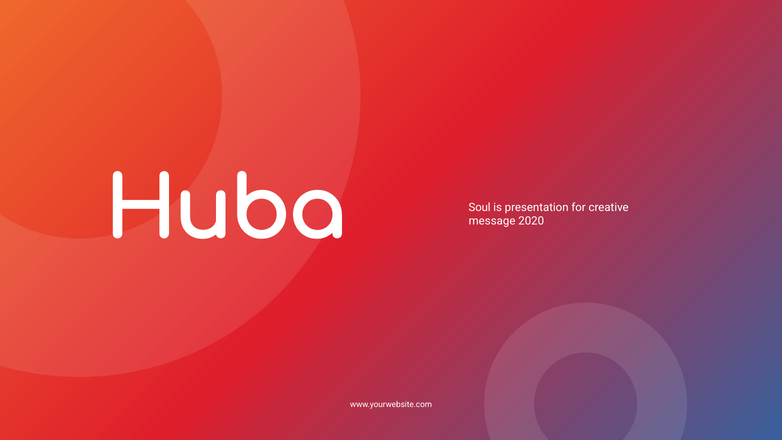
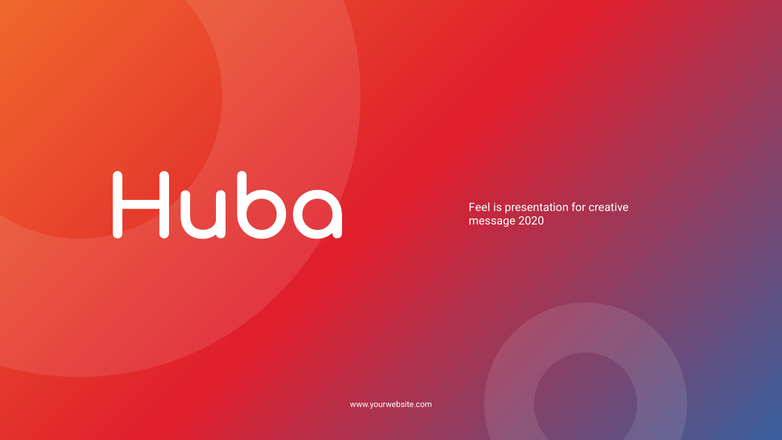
Soul: Soul -> Feel
